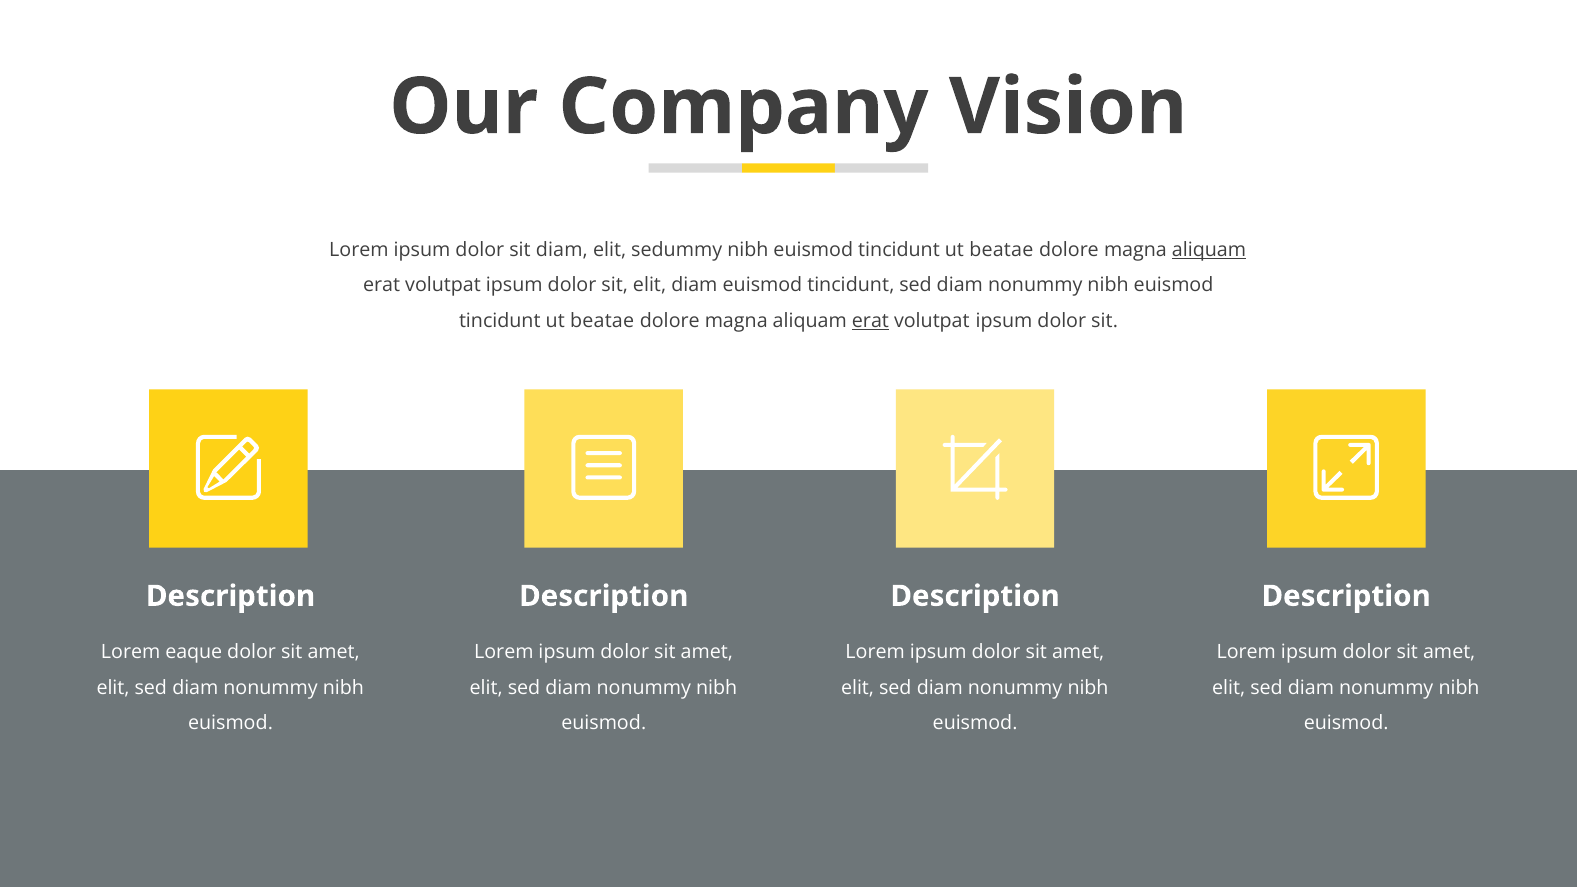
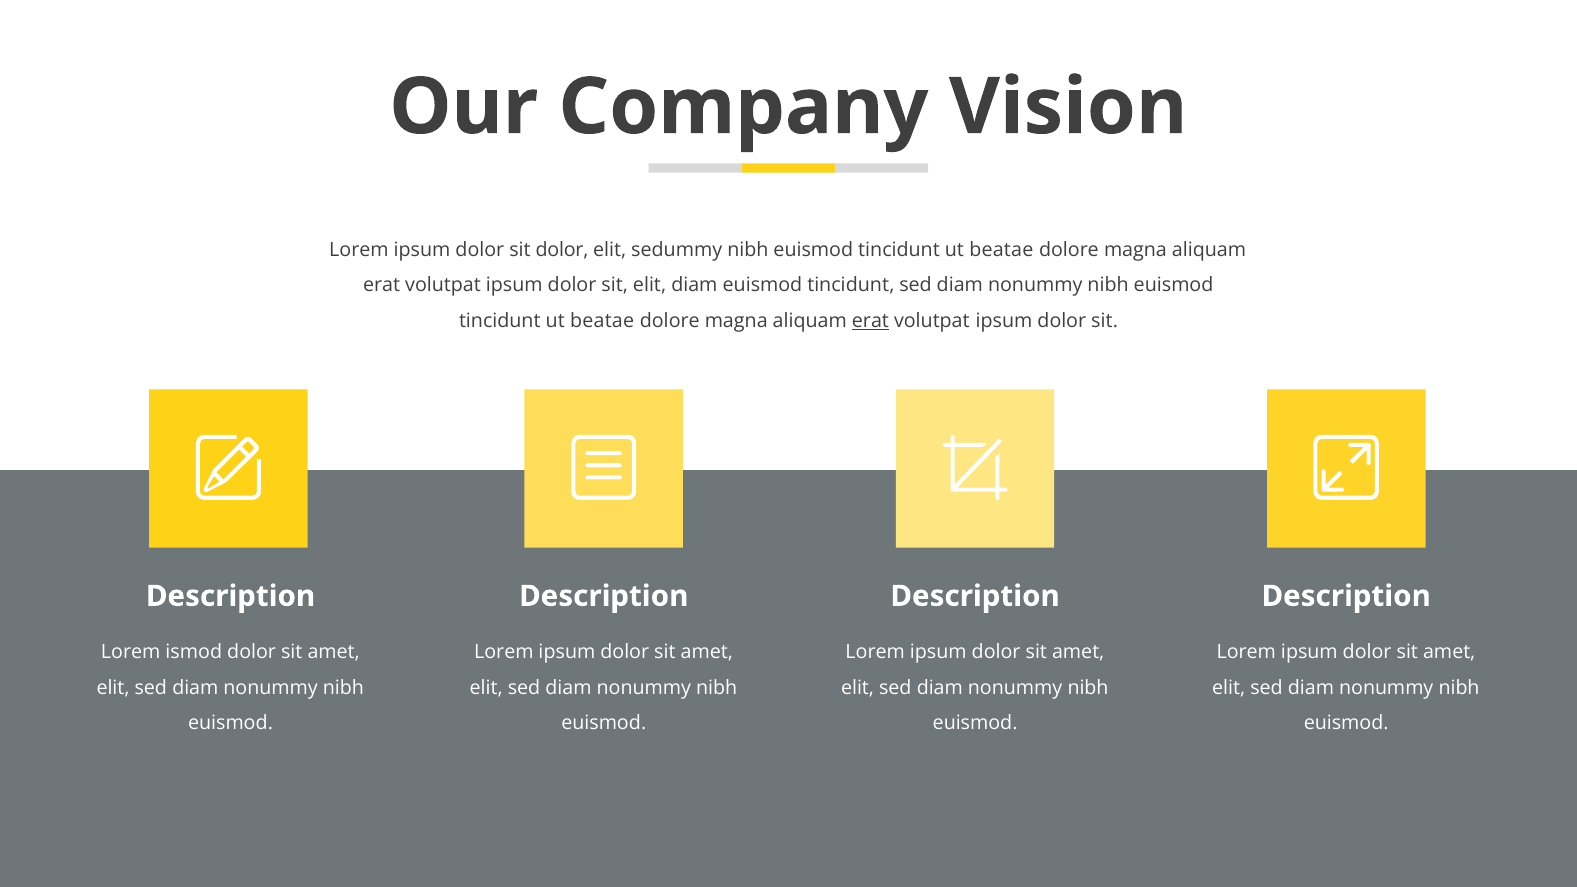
sit diam: diam -> dolor
aliquam at (1209, 250) underline: present -> none
eaque: eaque -> ismod
